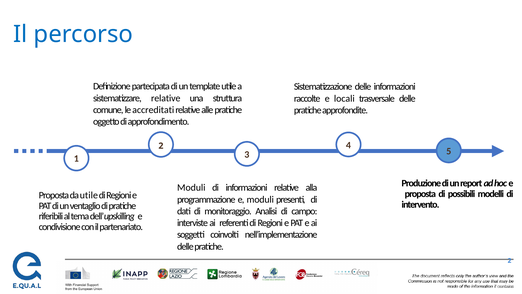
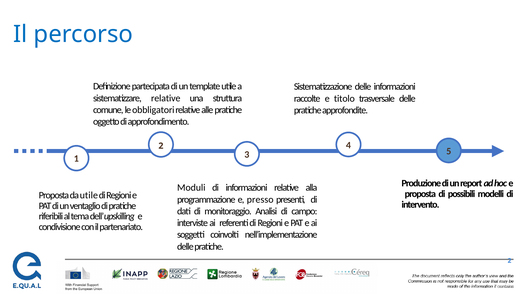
locali: locali -> titolo
accreditati: accreditati -> obbligatori
e moduli: moduli -> presso
